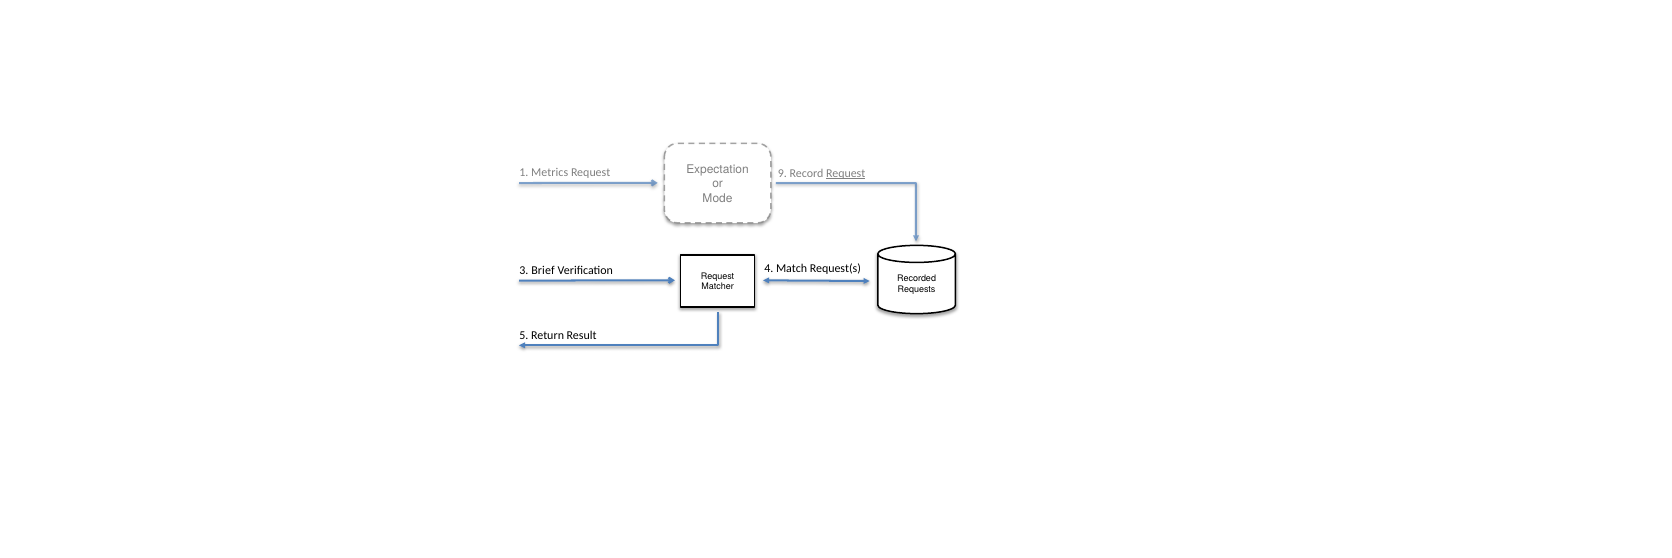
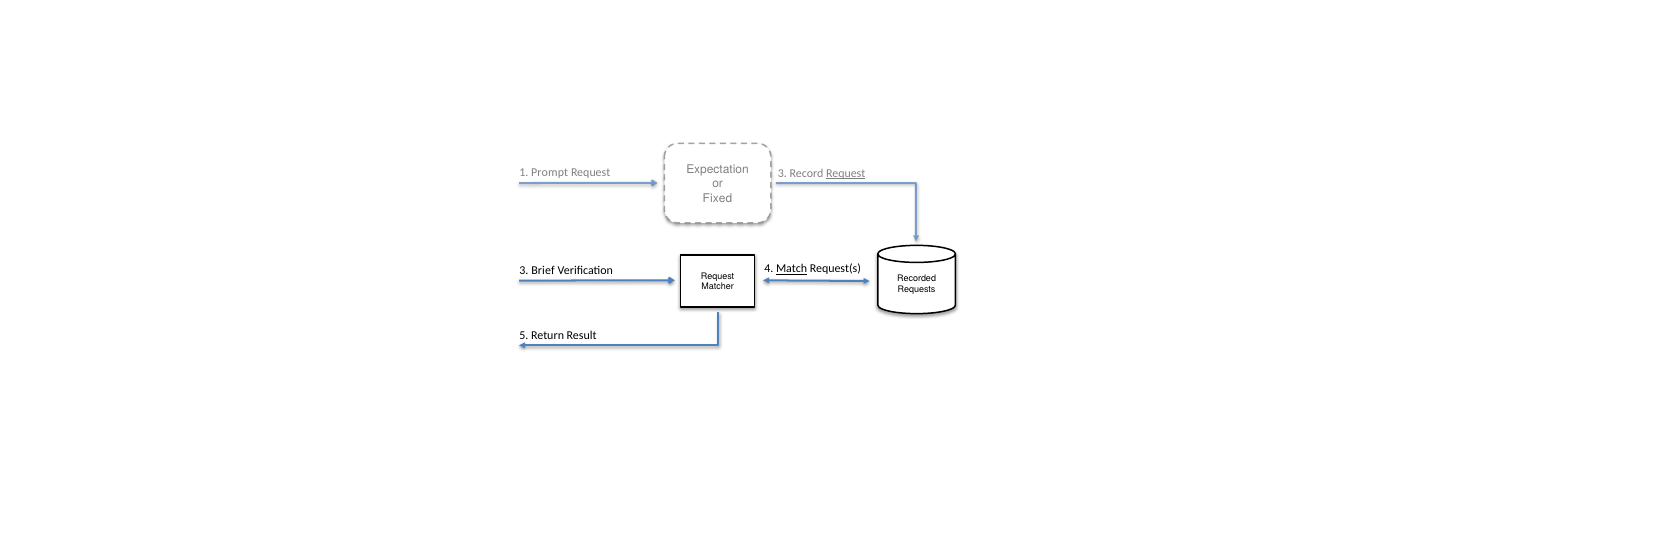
Metrics: Metrics -> Prompt
Request 9: 9 -> 3
Mode: Mode -> Fixed
Match underline: none -> present
